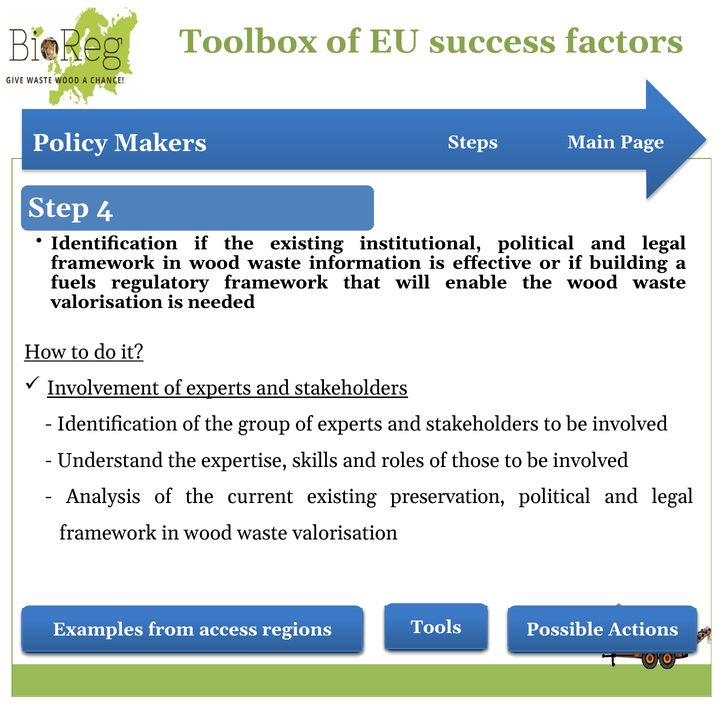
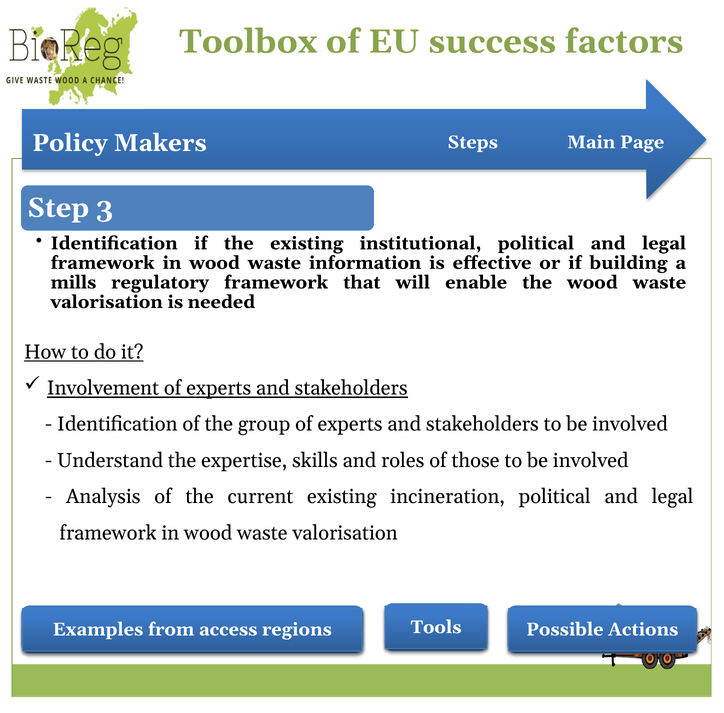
4: 4 -> 3
fuels: fuels -> mills
preservation: preservation -> incineration
